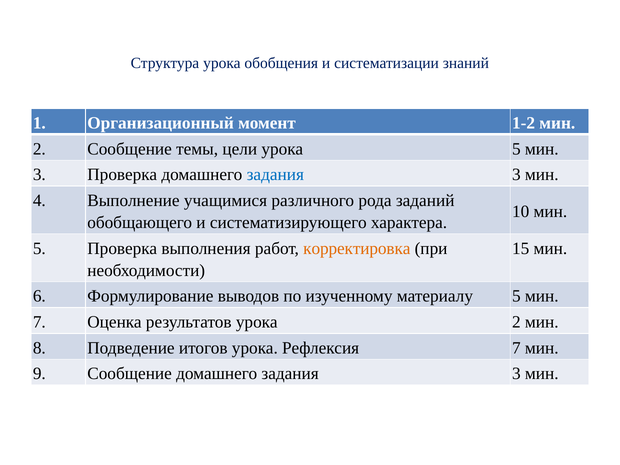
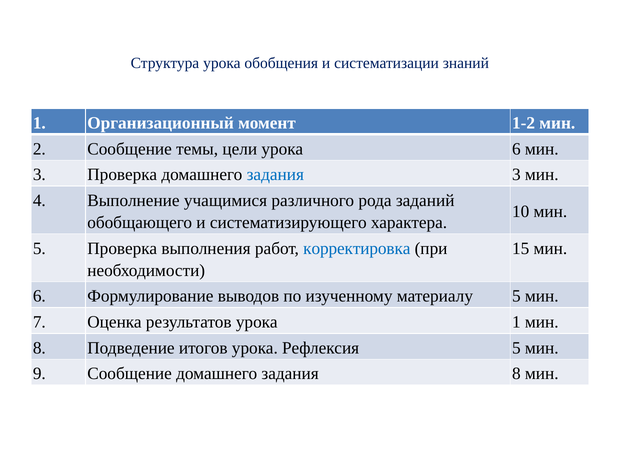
урока 5: 5 -> 6
корректировка colour: orange -> blue
урока 2: 2 -> 1
Рефлексия 7: 7 -> 5
Сообщение домашнего задания 3: 3 -> 8
